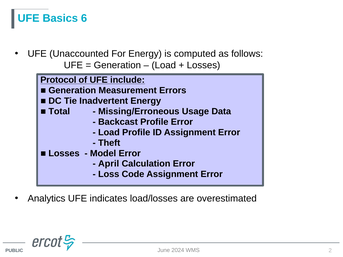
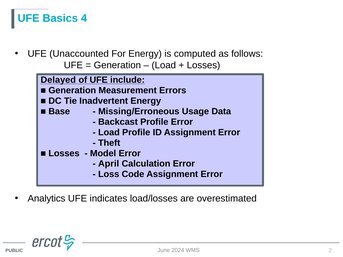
6: 6 -> 4
Protocol: Protocol -> Delayed
Total: Total -> Base
